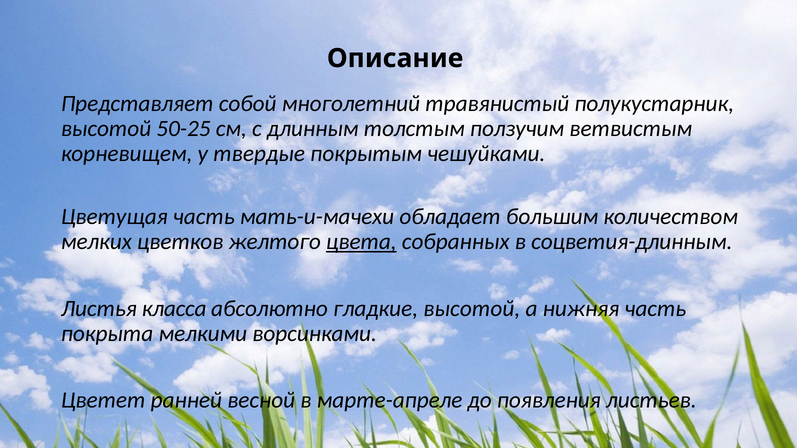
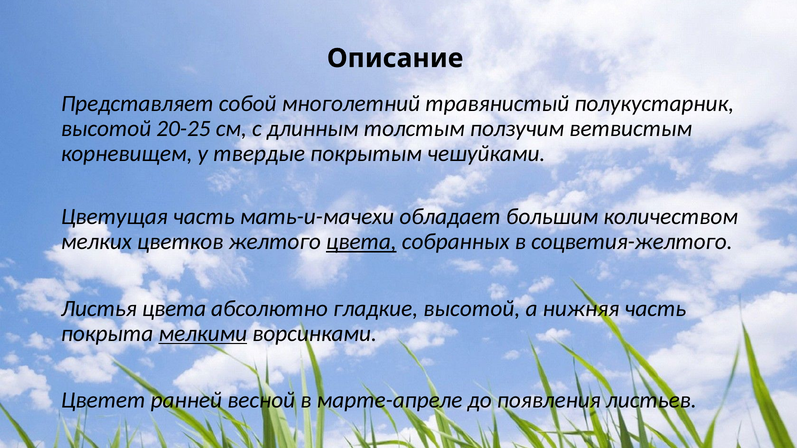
50-25: 50-25 -> 20-25
соцветия-длинным: соцветия-длинным -> соцветия-желтого
Листья класса: класса -> цвета
мелкими underline: none -> present
